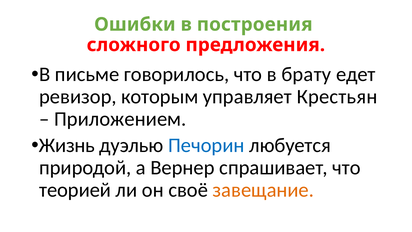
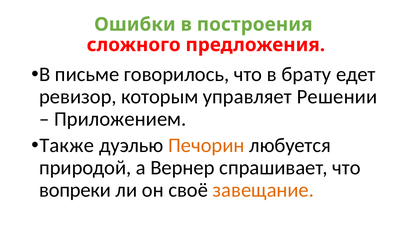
Крестьян: Крестьян -> Решении
Жизнь: Жизнь -> Также
Печорин colour: blue -> orange
теорией: теорией -> вопреки
